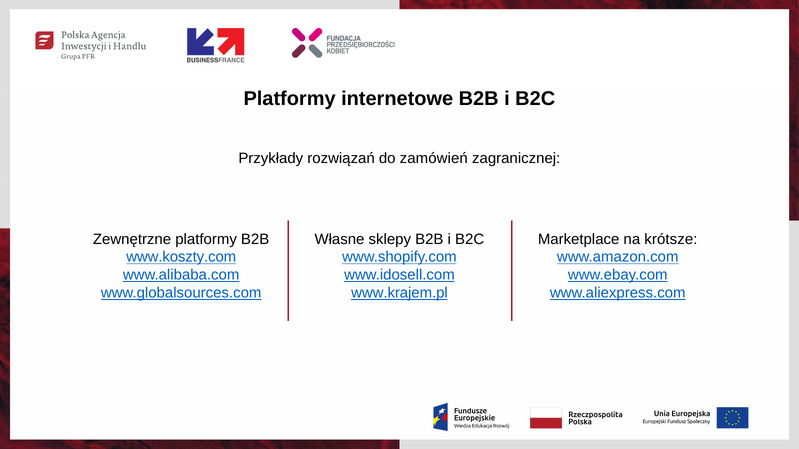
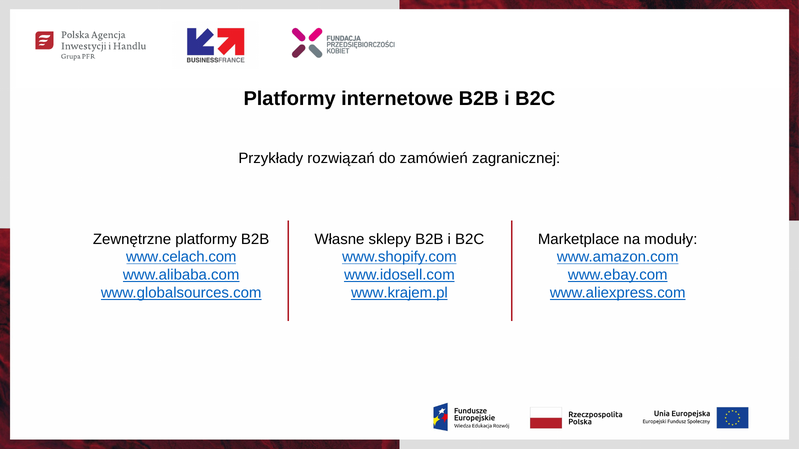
krótsze: krótsze -> moduły
www.koszty.com: www.koszty.com -> www.celach.com
